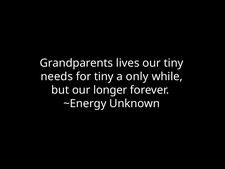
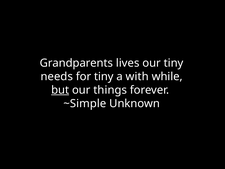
only: only -> with
but underline: none -> present
longer: longer -> things
~Energy: ~Energy -> ~Simple
